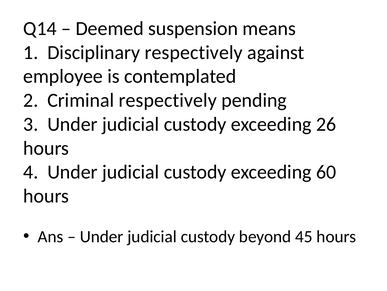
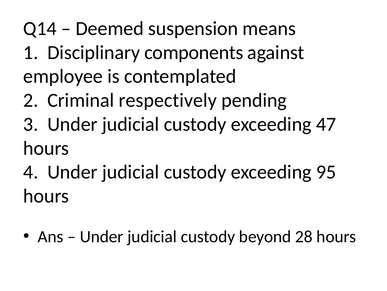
Disciplinary respectively: respectively -> components
26: 26 -> 47
60: 60 -> 95
45: 45 -> 28
